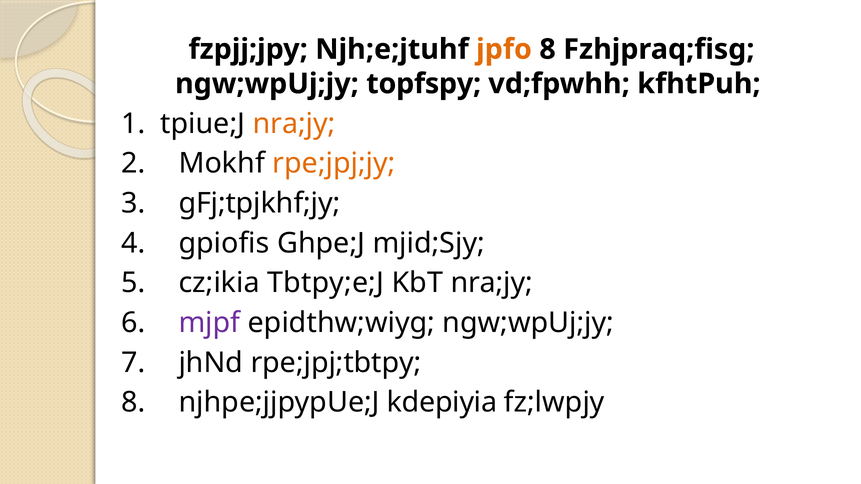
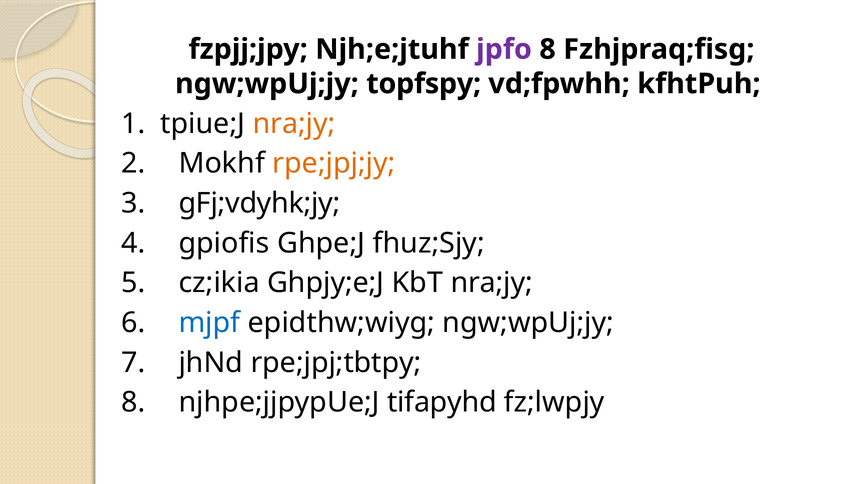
jpfo colour: orange -> purple
gFj;tpjkhf;jy: gFj;tpjkhf;jy -> gFj;vdyhk;jy
mjid;Sjy: mjid;Sjy -> fhuz;Sjy
Tbtpy;e;J: Tbtpy;e;J -> Ghpjy;e;J
mjpf colour: purple -> blue
kdepiyia: kdepiyia -> tifapyhd
